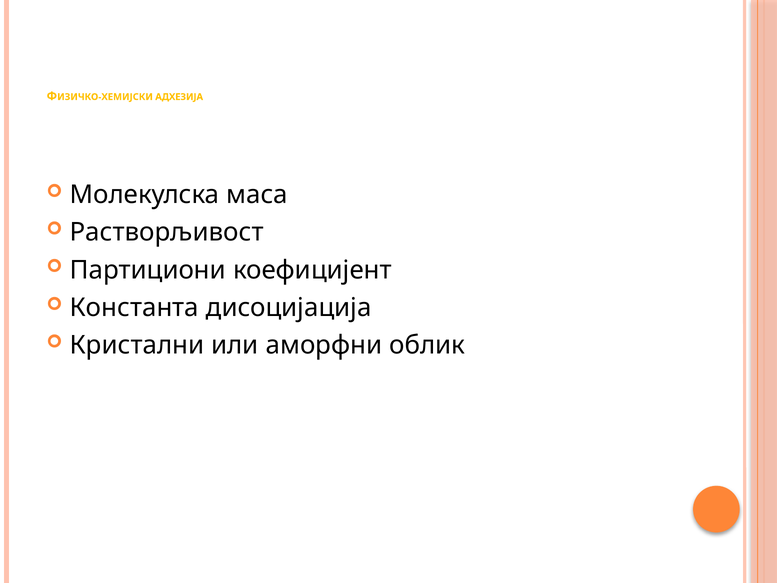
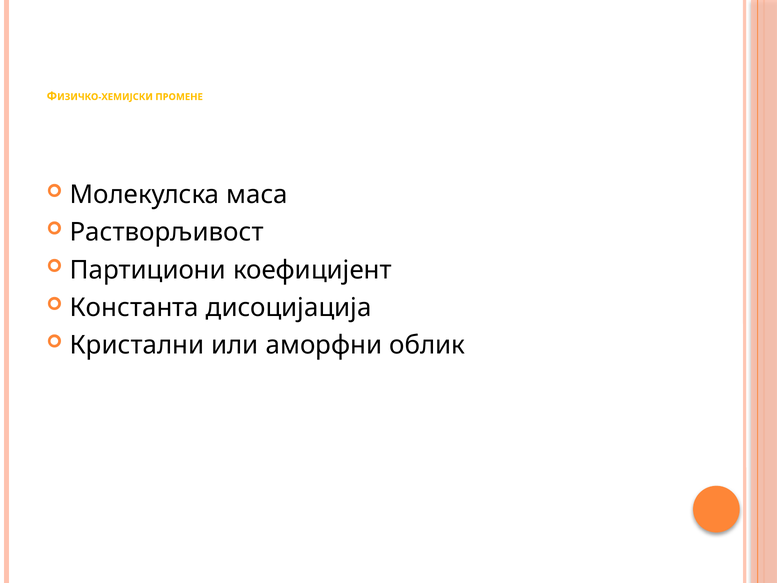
АДХЕЗИЈА: АДХЕЗИЈА -> ПРОМЕНЕ
